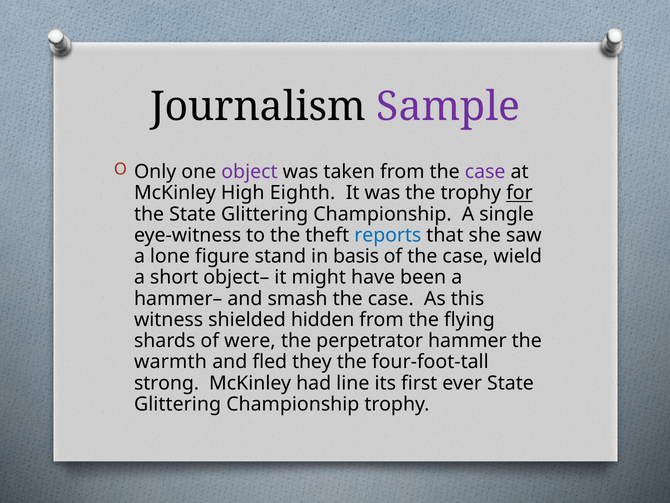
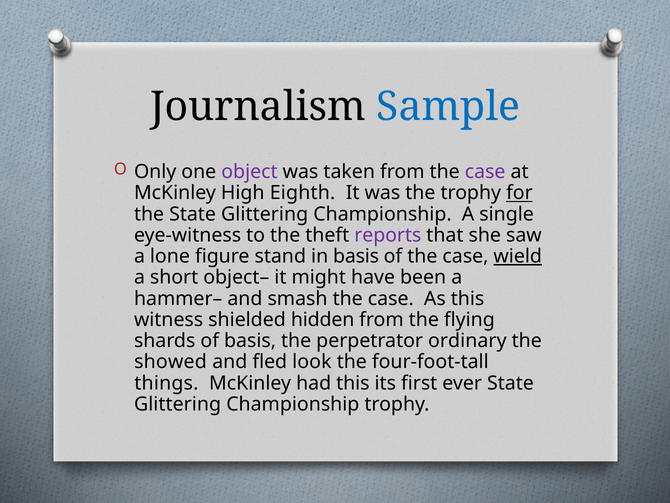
Sample colour: purple -> blue
reports colour: blue -> purple
wield underline: none -> present
of were: were -> basis
hammer: hammer -> ordinary
warmth: warmth -> showed
they: they -> look
strong: strong -> things
had line: line -> this
